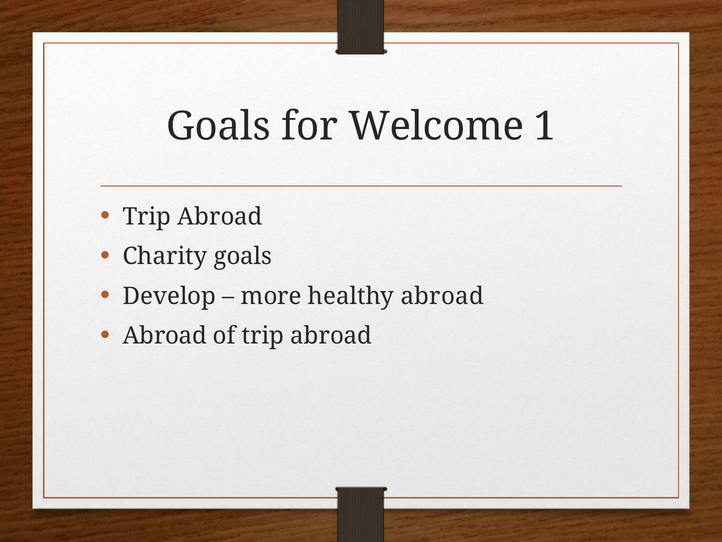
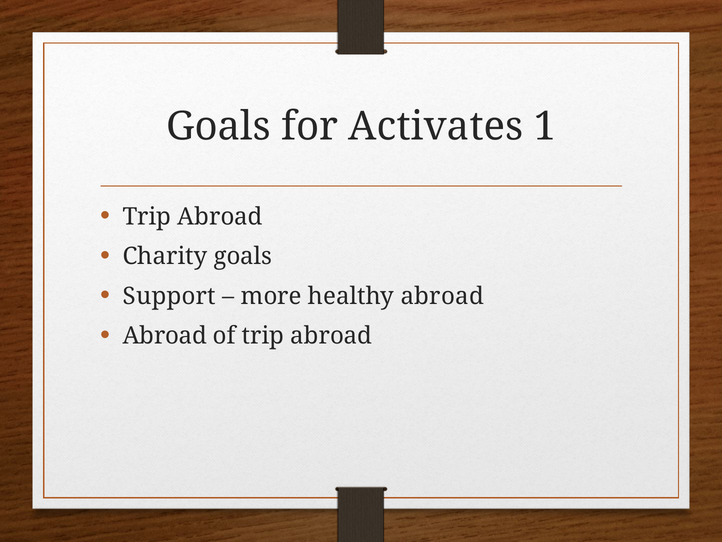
Welcome: Welcome -> Activates
Develop: Develop -> Support
